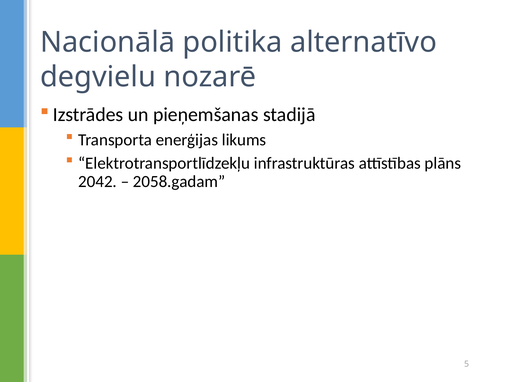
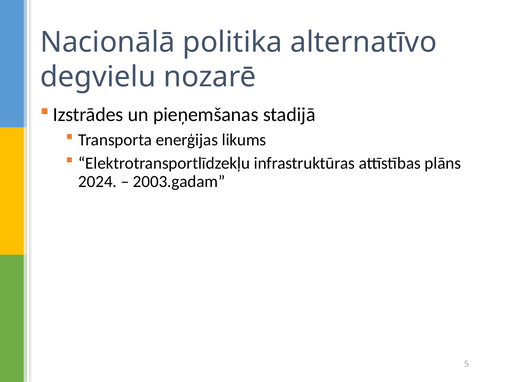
2042: 2042 -> 2024
2058.gadam: 2058.gadam -> 2003.gadam
